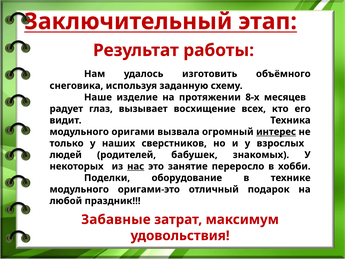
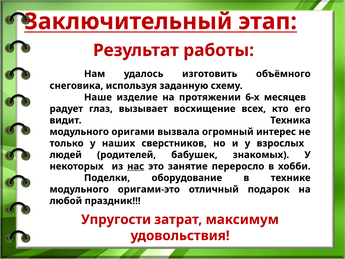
8-х: 8-х -> 6-х
интерес underline: present -> none
Забавные: Забавные -> Упругости
